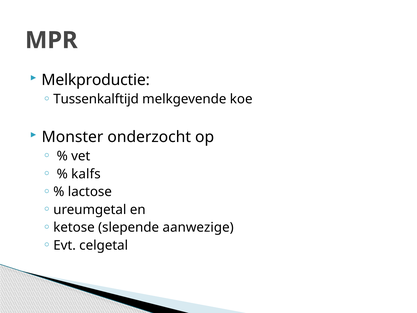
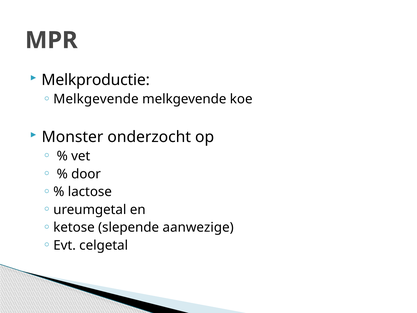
Tussenkalftijd at (96, 99): Tussenkalftijd -> Melkgevende
kalfs: kalfs -> door
